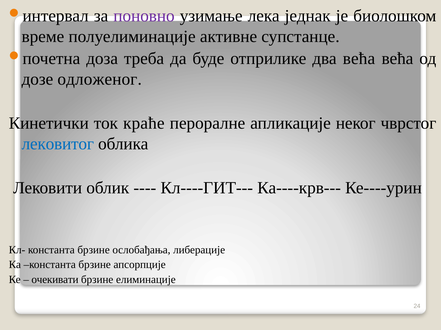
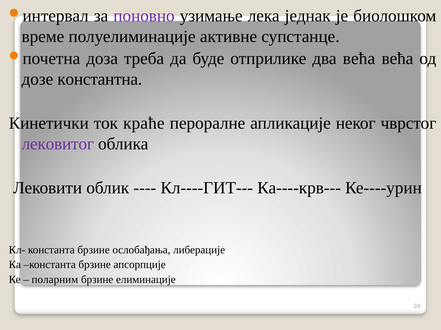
одложеног: одложеног -> константна
лековитог colour: blue -> purple
очекивати: очекивати -> поларним
